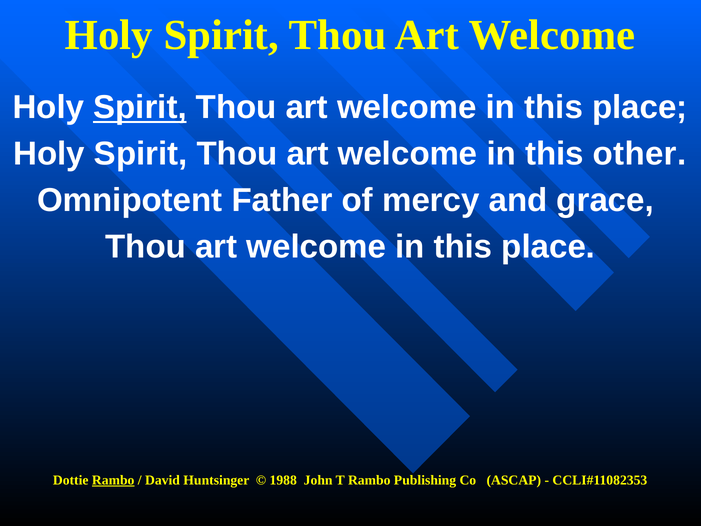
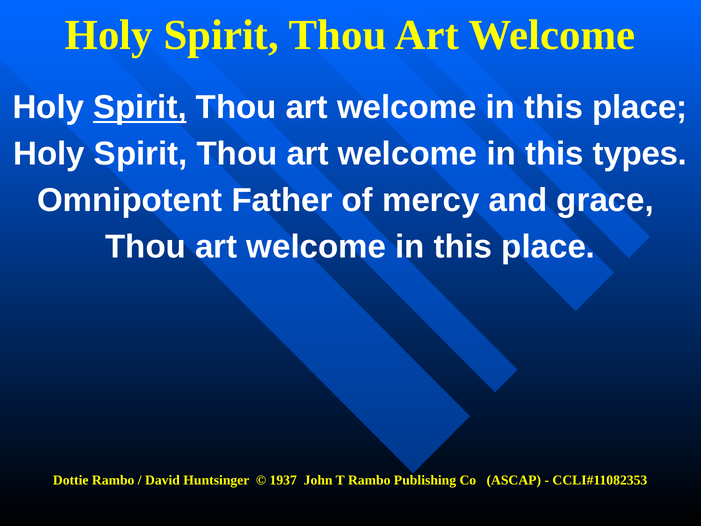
other: other -> types
Rambo at (113, 480) underline: present -> none
1988: 1988 -> 1937
